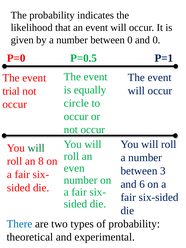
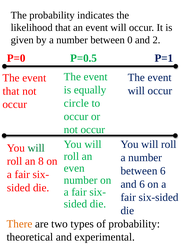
and 0: 0 -> 2
trial at (11, 91): trial -> that
between 3: 3 -> 6
There colour: blue -> orange
